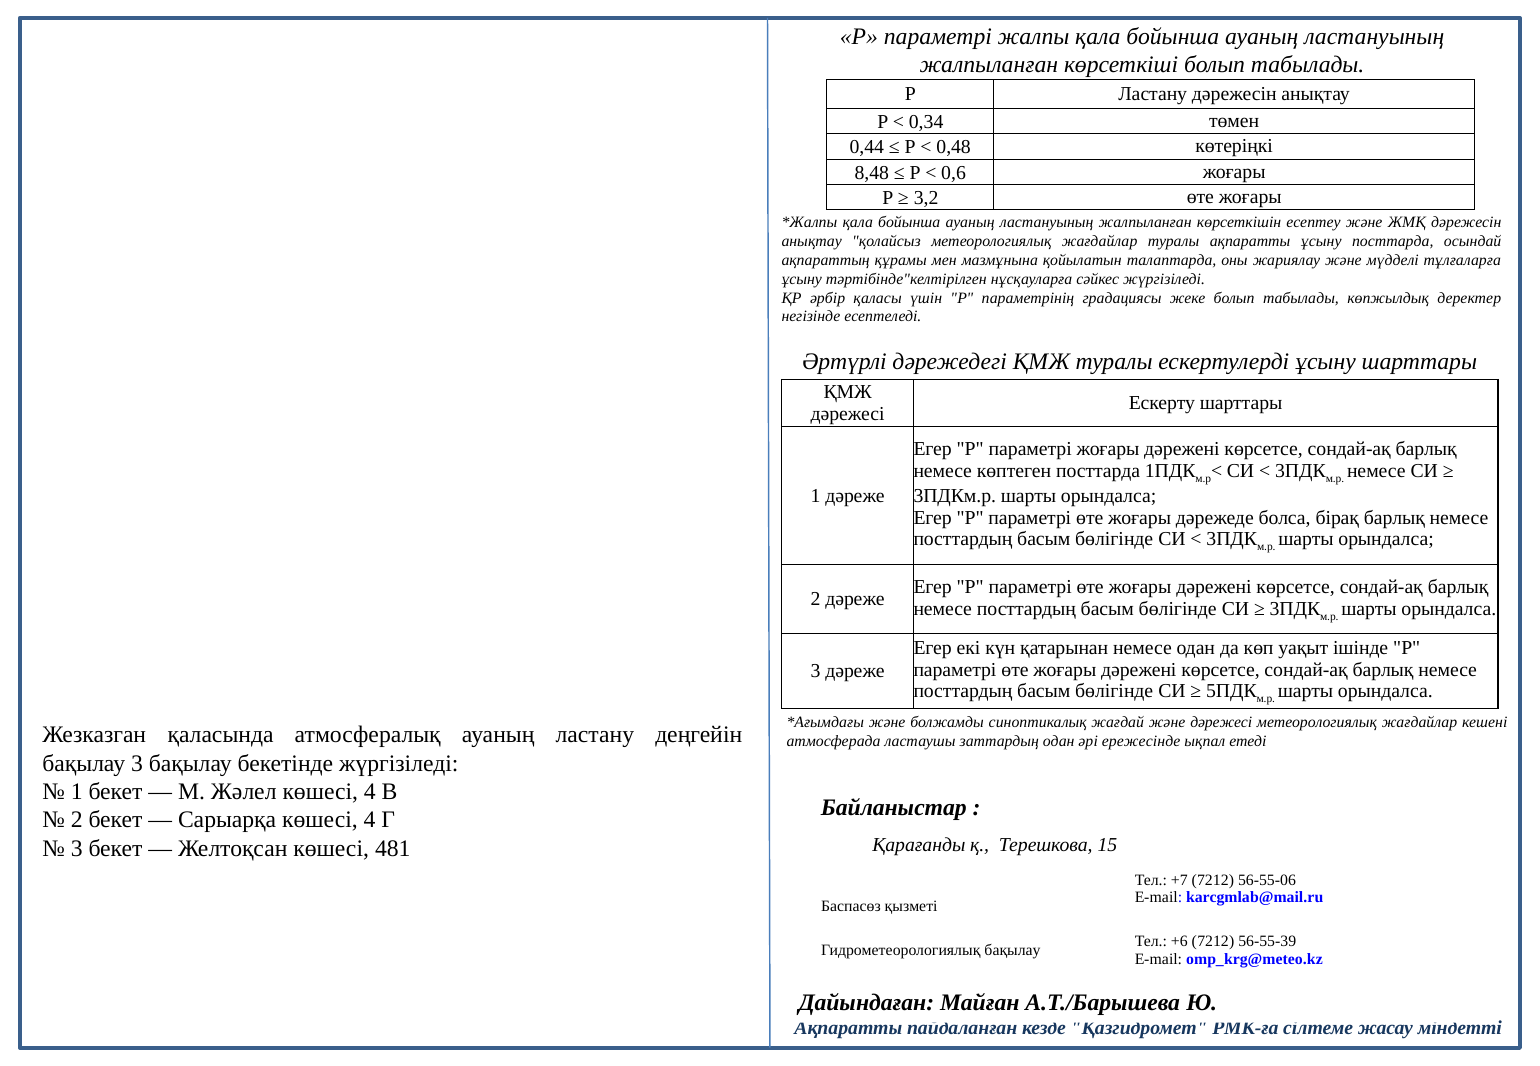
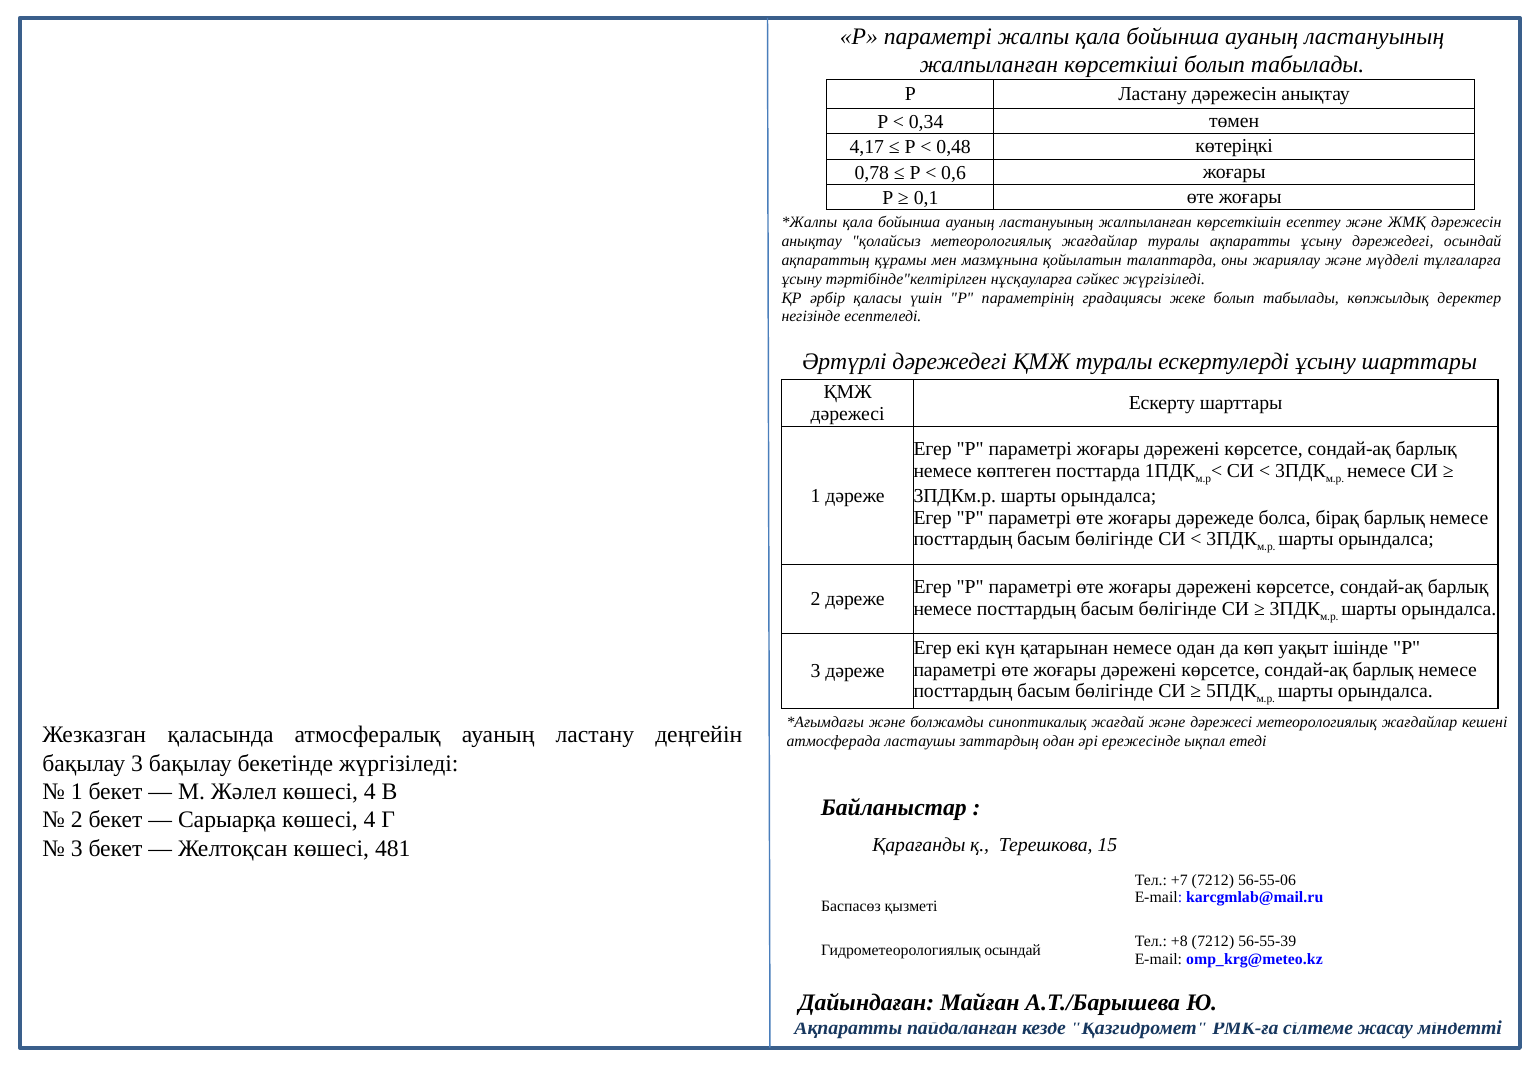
0,44: 0,44 -> 4,17
8,48: 8,48 -> 0,78
3,2: 3,2 -> 0,1
ұсыну посттарда: посттарда -> дәрежедегі
+6: +6 -> +8
Гидрометеорологиялық бақылау: бақылау -> осындай
